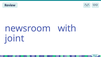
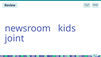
with: with -> kids
